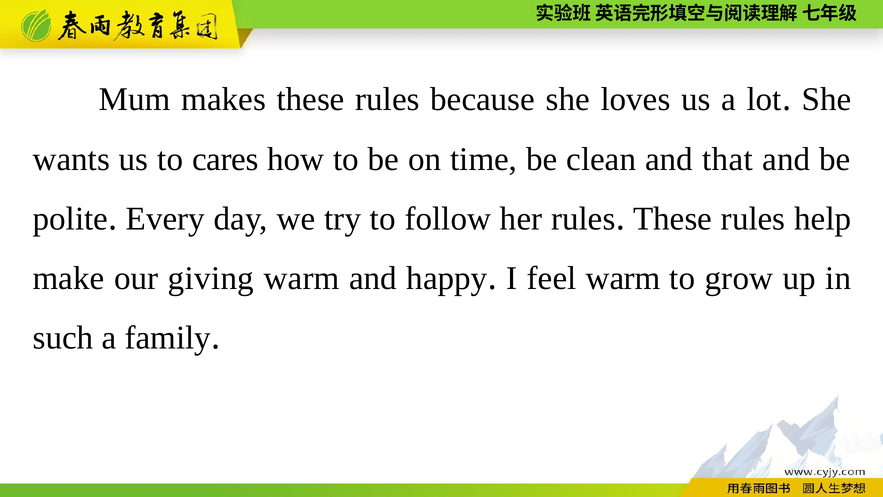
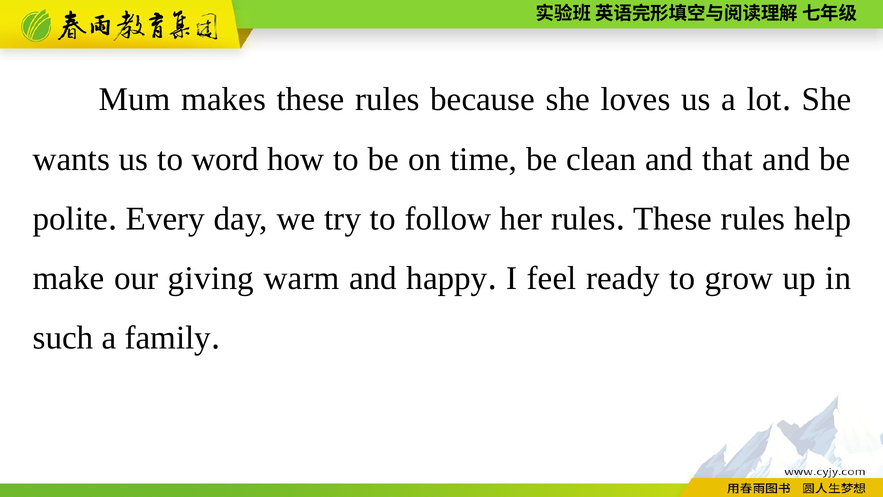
cares: cares -> word
feel warm: warm -> ready
